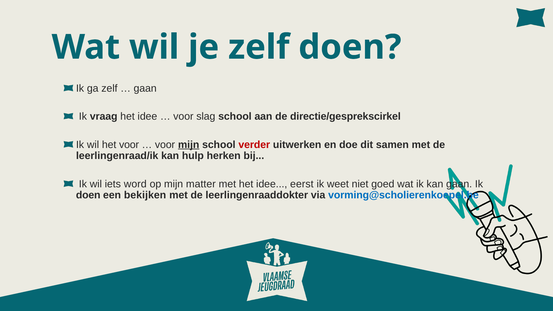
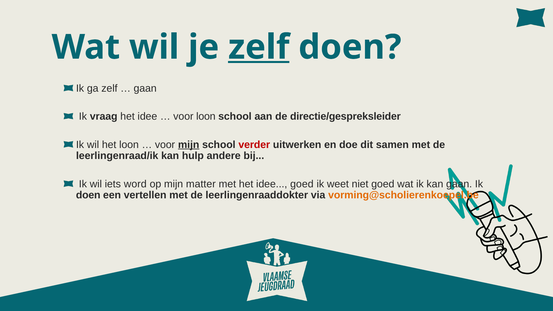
zelf at (259, 47) underline: none -> present
voor slag: slag -> loon
directie/gesprekscirkel: directie/gesprekscirkel -> directie/gespreksleider
het voor: voor -> loon
herken: herken -> andere
idee eerst: eerst -> goed
bekijken: bekijken -> vertellen
vorming@scholierenkoepel.be colour: blue -> orange
